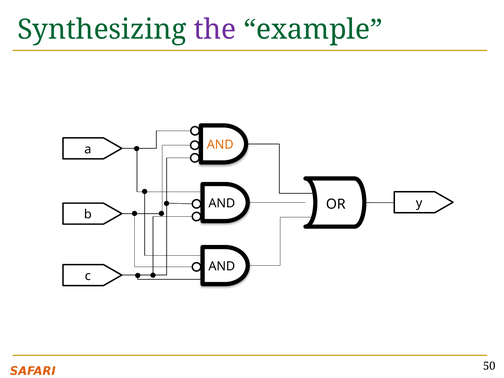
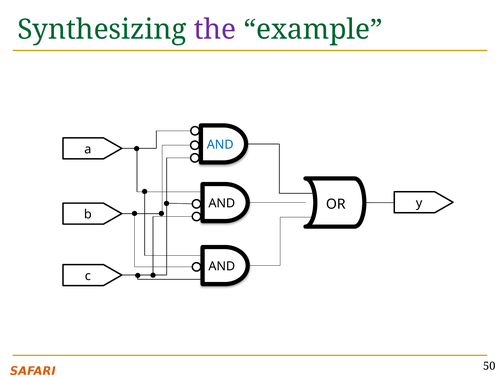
AND at (220, 145) colour: orange -> blue
